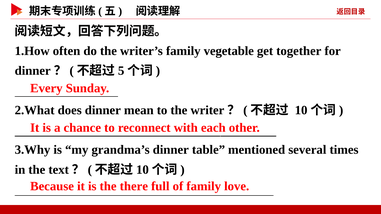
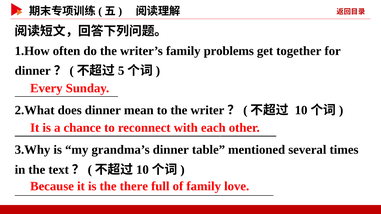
vegetable: vegetable -> problems
